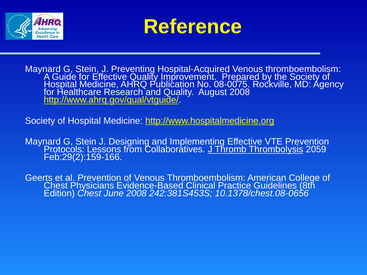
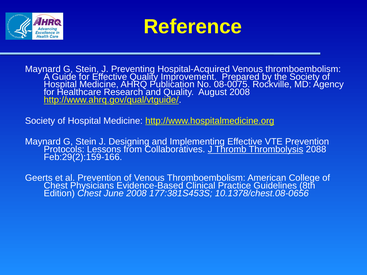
2059: 2059 -> 2088
242:381S453S: 242:381S453S -> 177:381S453S
